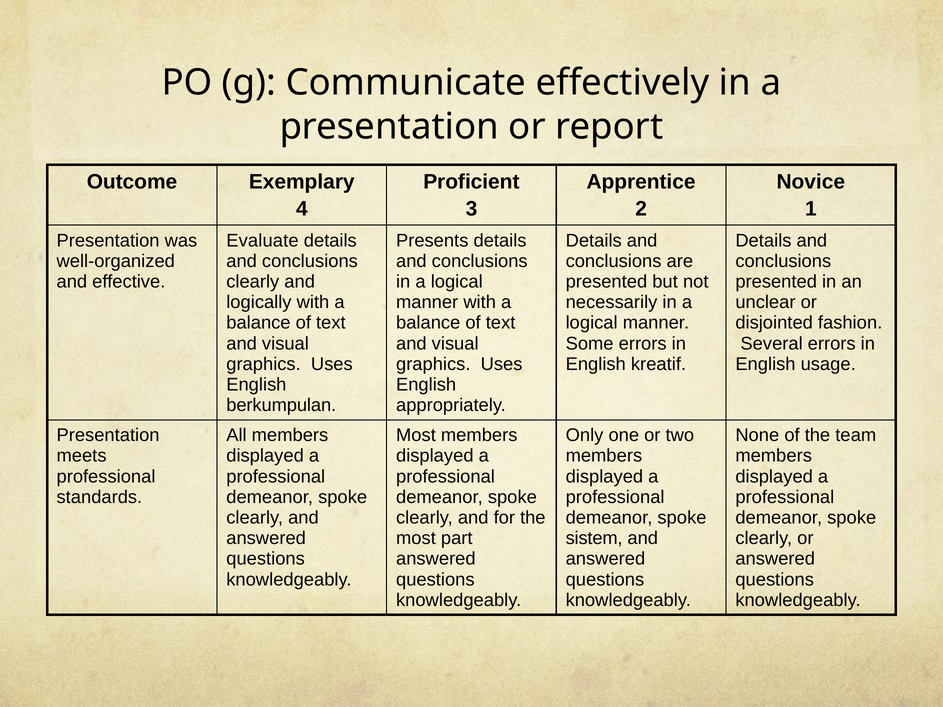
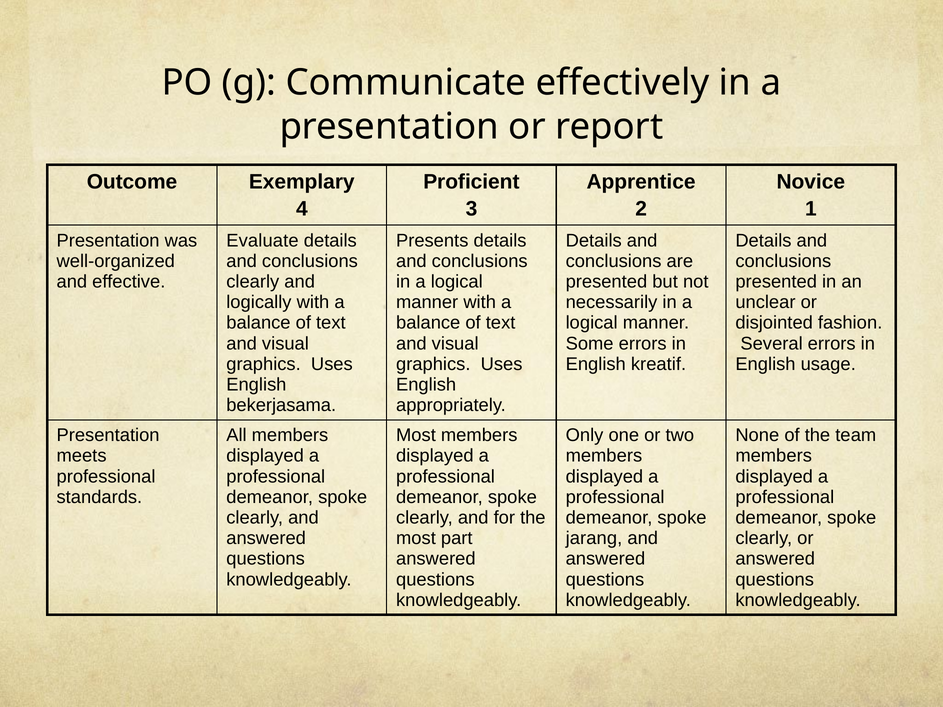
berkumpulan: berkumpulan -> bekerjasama
sistem: sistem -> jarang
